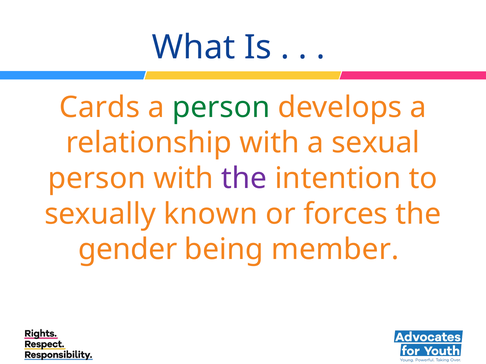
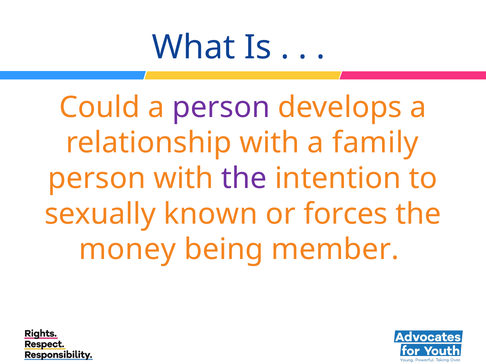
Cards: Cards -> Could
person at (221, 107) colour: green -> purple
sexual: sexual -> family
gender: gender -> money
